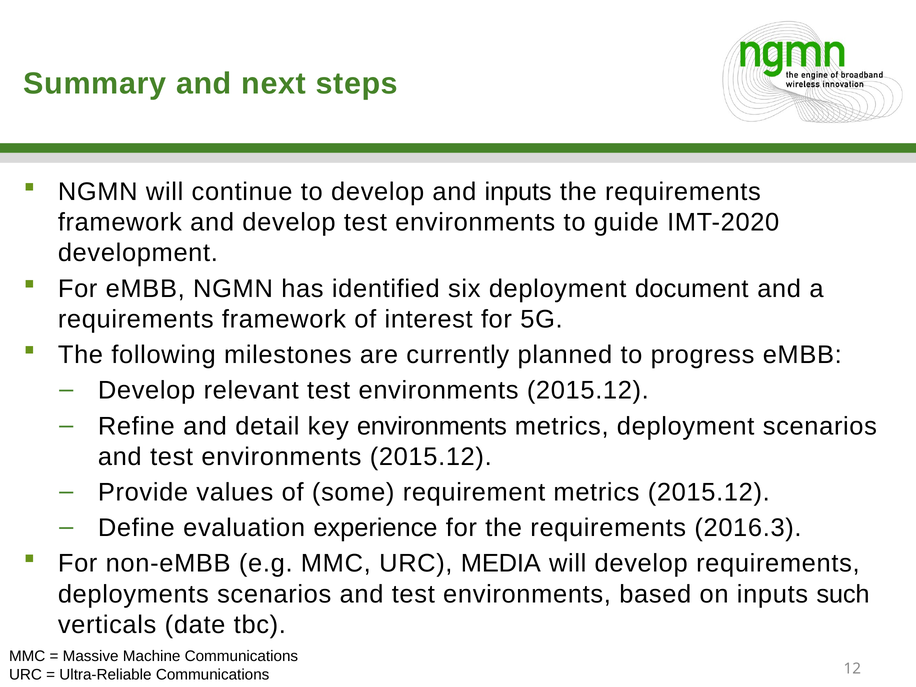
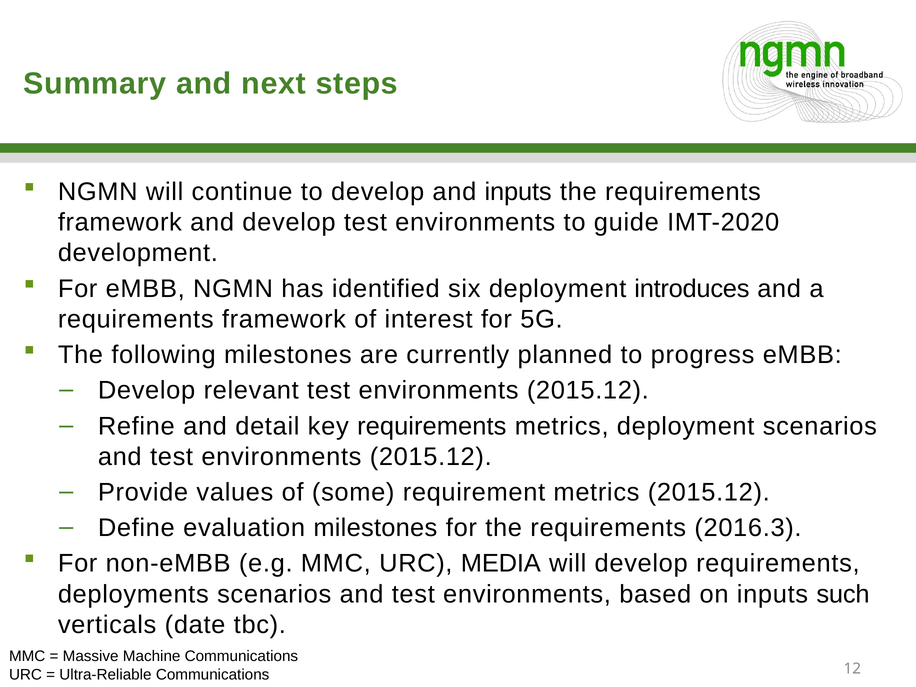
document: document -> introduces
key environments: environments -> requirements
evaluation experience: experience -> milestones
